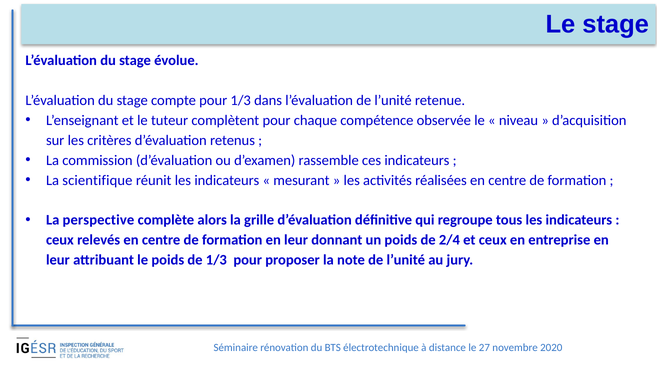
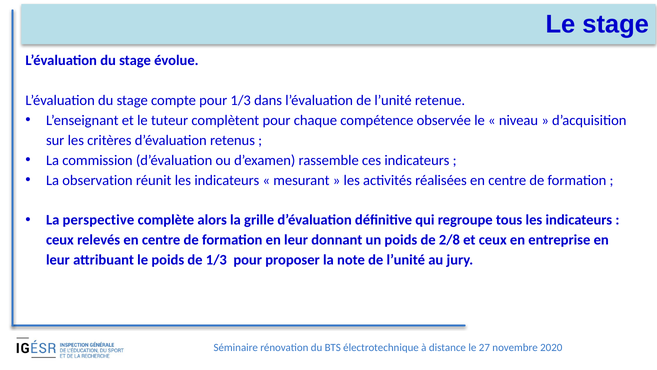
scientifique: scientifique -> observation
2/4: 2/4 -> 2/8
